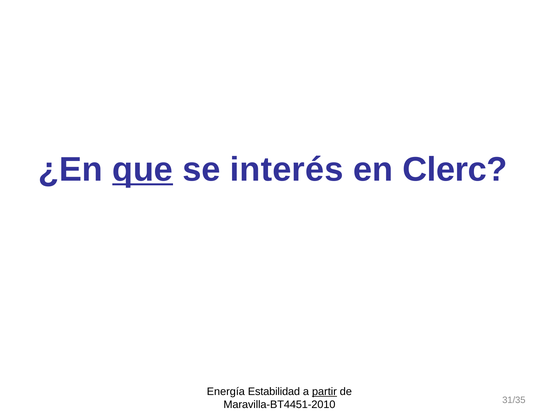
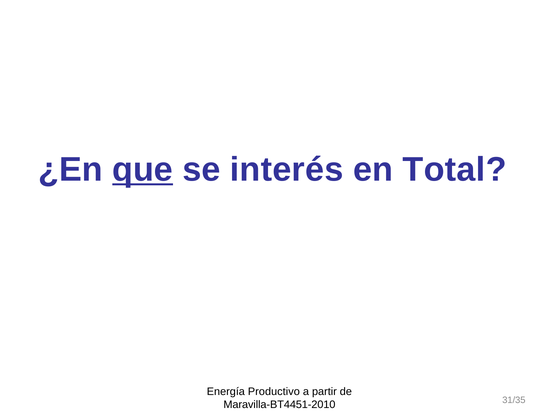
Clerc: Clerc -> Total
Estabilidad: Estabilidad -> Productivo
partir underline: present -> none
